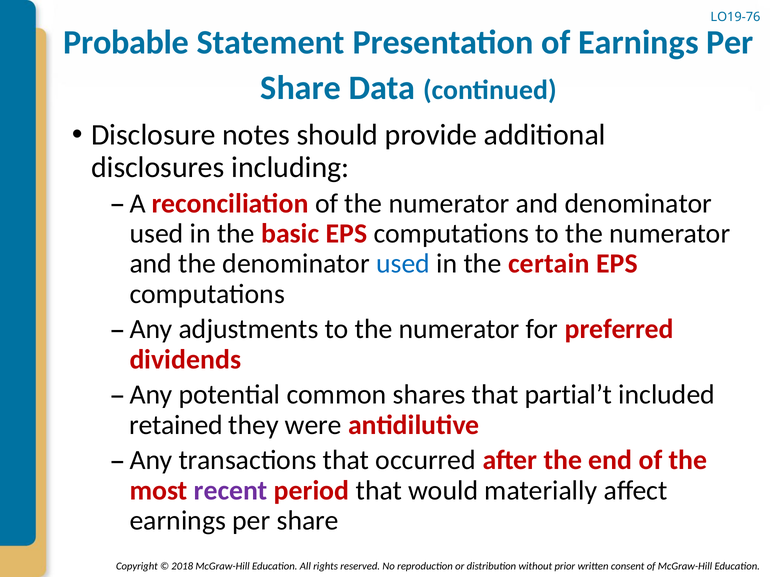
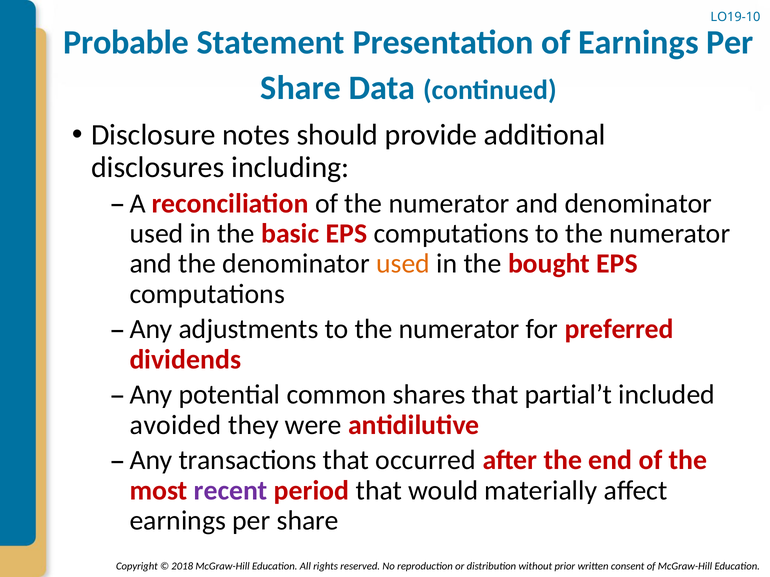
LO19-76: LO19-76 -> LO19-10
used at (403, 264) colour: blue -> orange
certain: certain -> bought
retained: retained -> avoided
